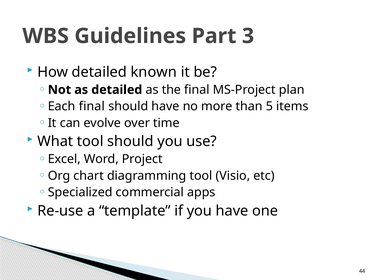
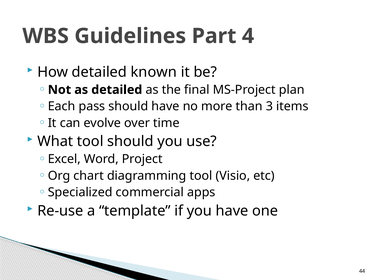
3: 3 -> 4
Each final: final -> pass
5: 5 -> 3
